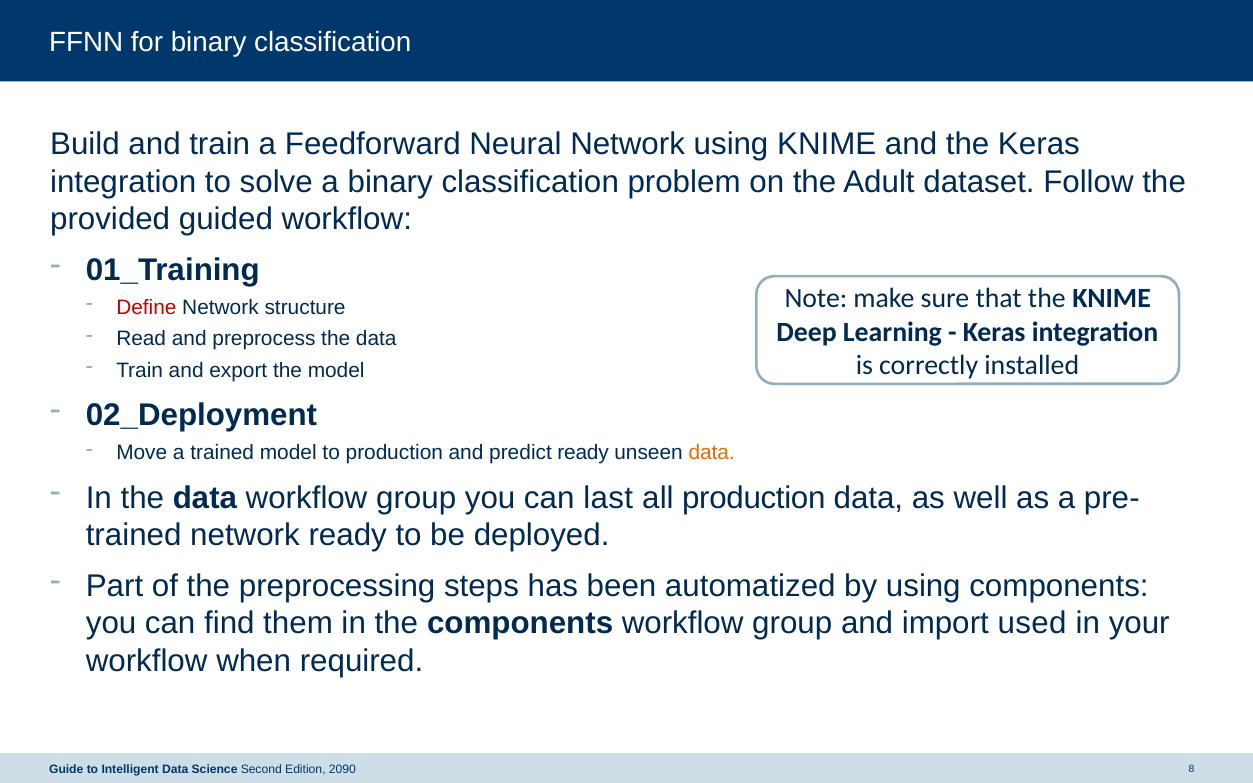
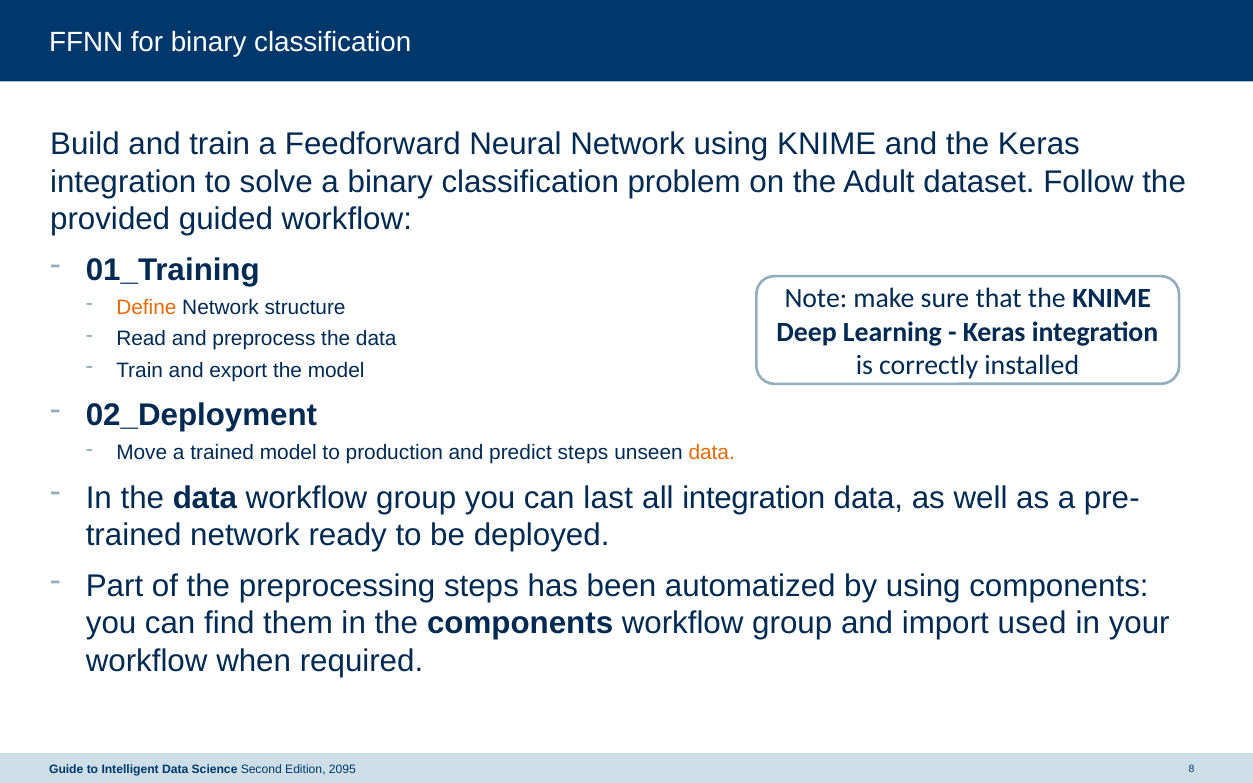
Define colour: red -> orange
predict ready: ready -> steps
all production: production -> integration
2090: 2090 -> 2095
